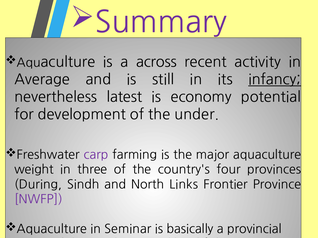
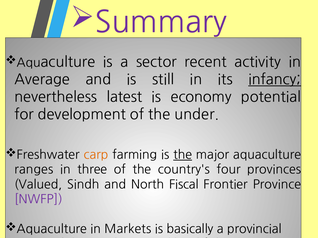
across: across -> sector
carp colour: purple -> orange
the at (183, 155) underline: none -> present
weight: weight -> ranges
During: During -> Valued
Links: Links -> Fiscal
Seminar: Seminar -> Markets
